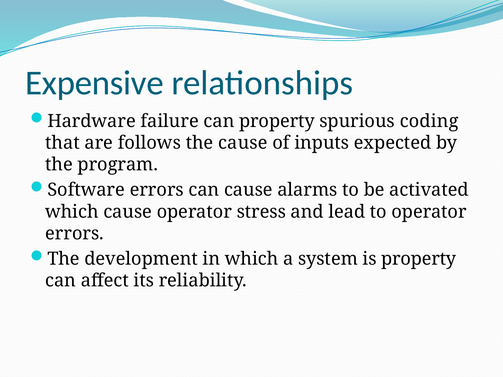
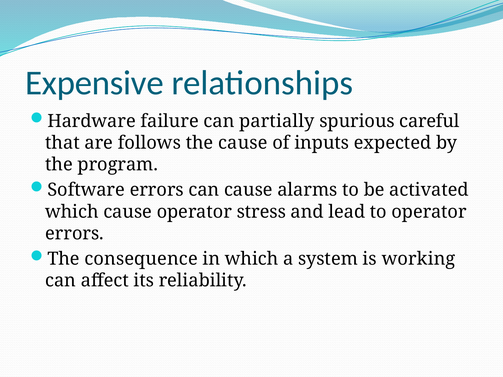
can property: property -> partially
coding: coding -> careful
development: development -> consequence
is property: property -> working
